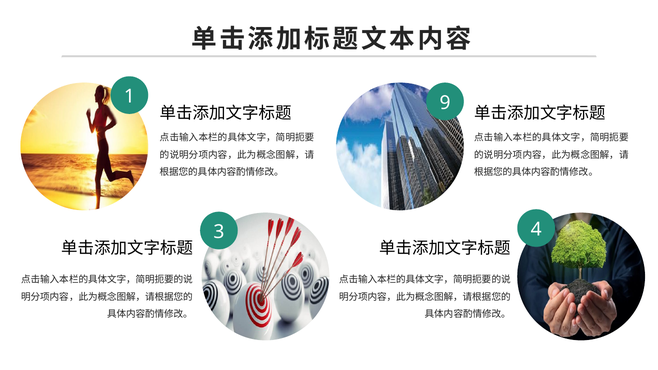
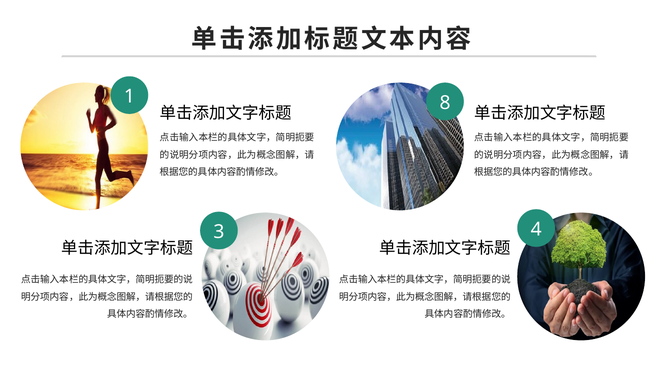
9: 9 -> 8
